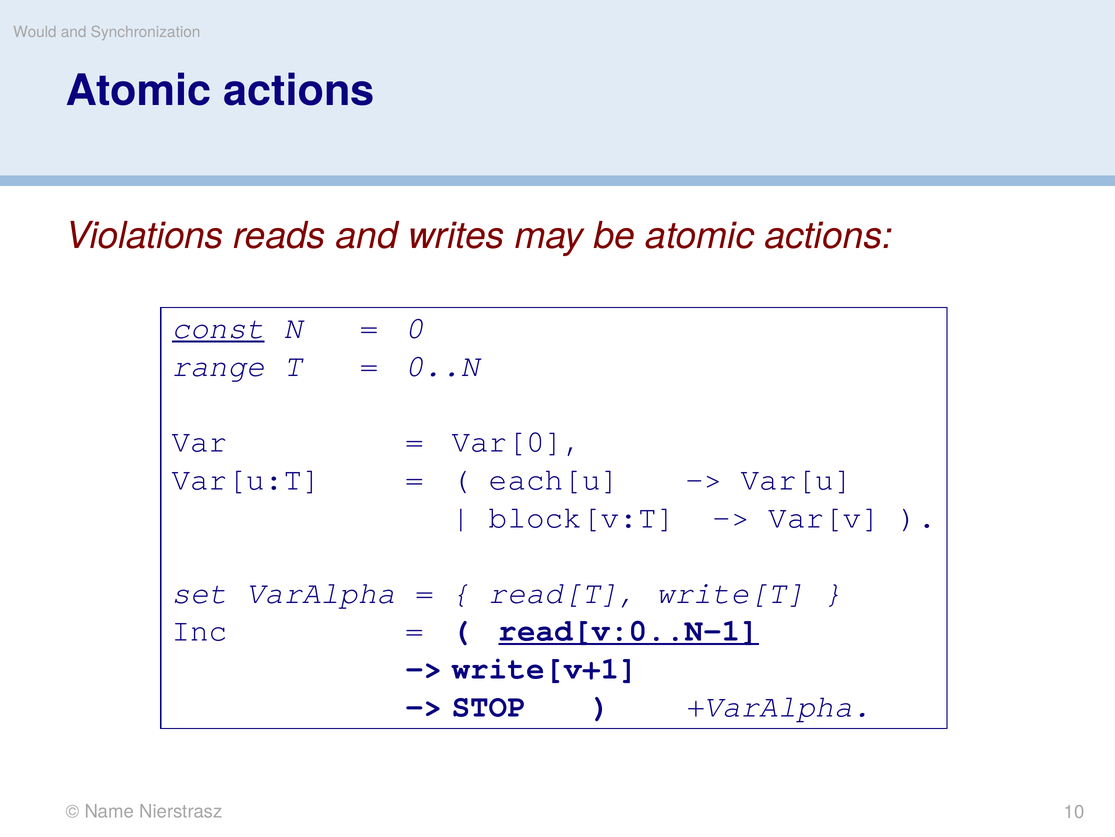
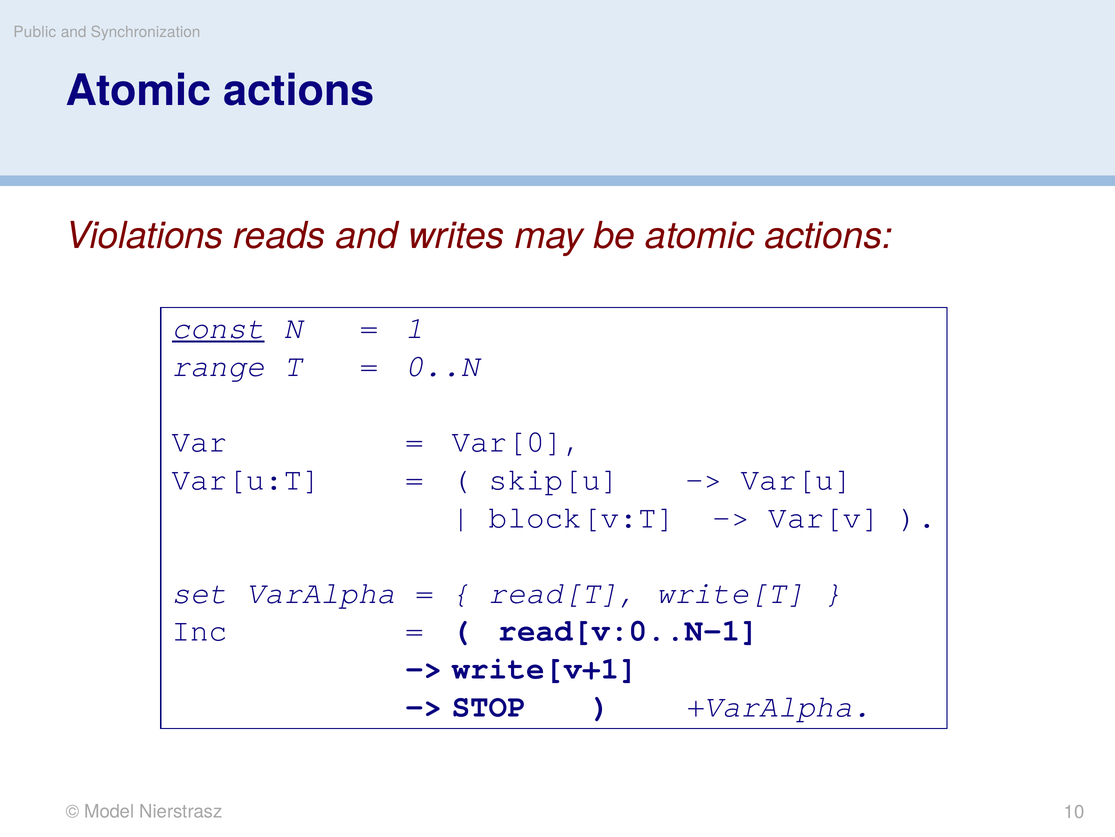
Would: Would -> Public
0: 0 -> 1
each[u: each[u -> skip[u
read[v:0..N-1 underline: present -> none
Name: Name -> Model
